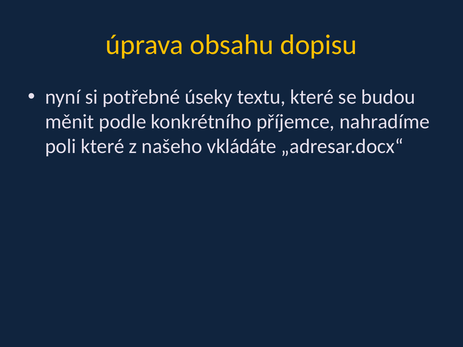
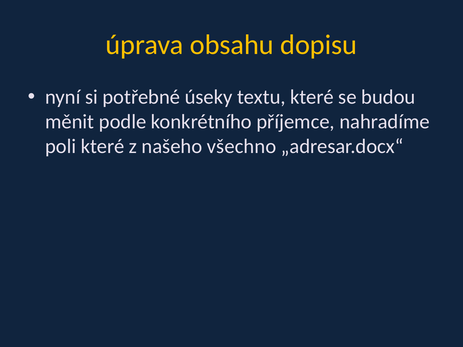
vkládáte: vkládáte -> všechno
